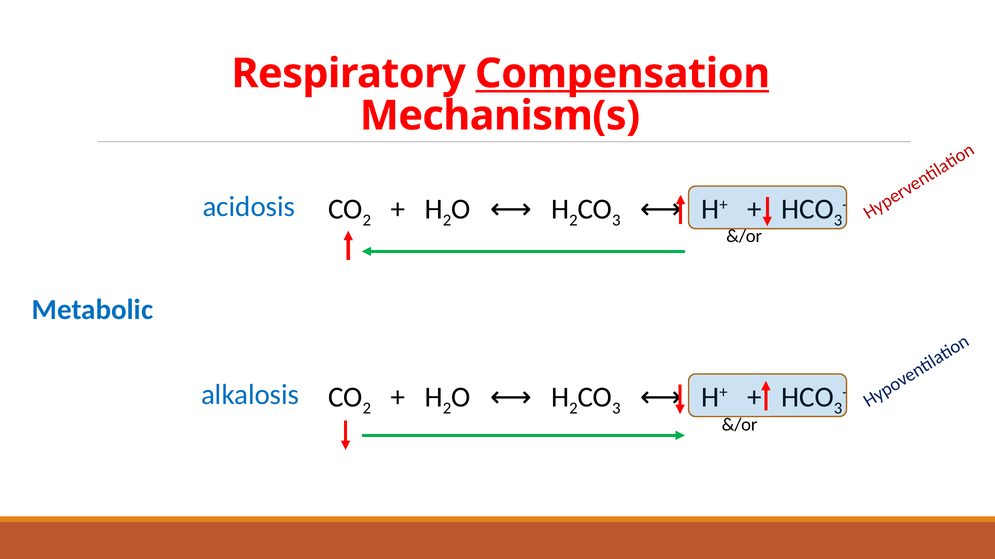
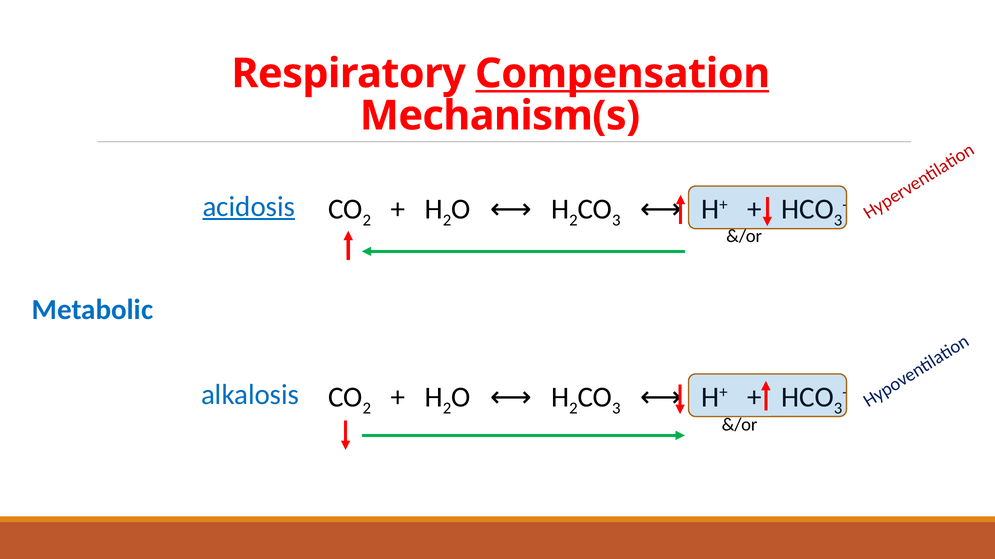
acidosis underline: none -> present
